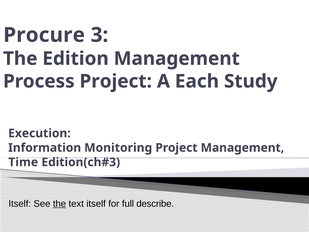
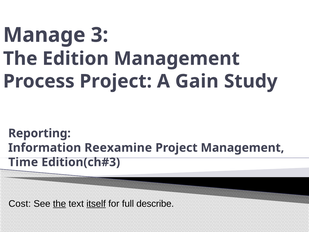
Procure: Procure -> Manage
Each: Each -> Gain
Execution: Execution -> Reporting
Monitoring: Monitoring -> Reexamine
Itself at (20, 204): Itself -> Cost
itself at (96, 204) underline: none -> present
